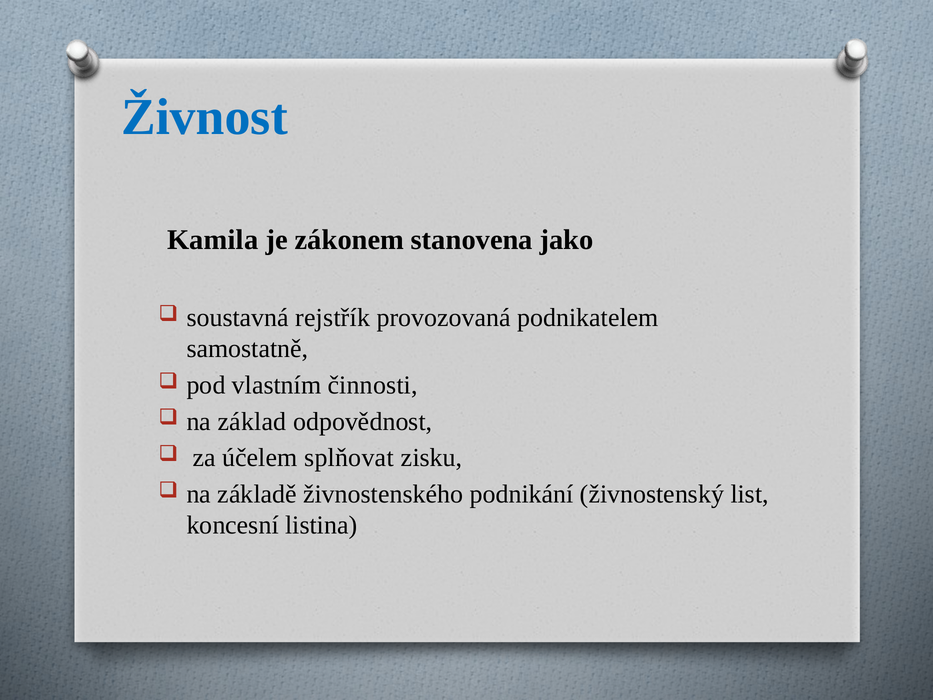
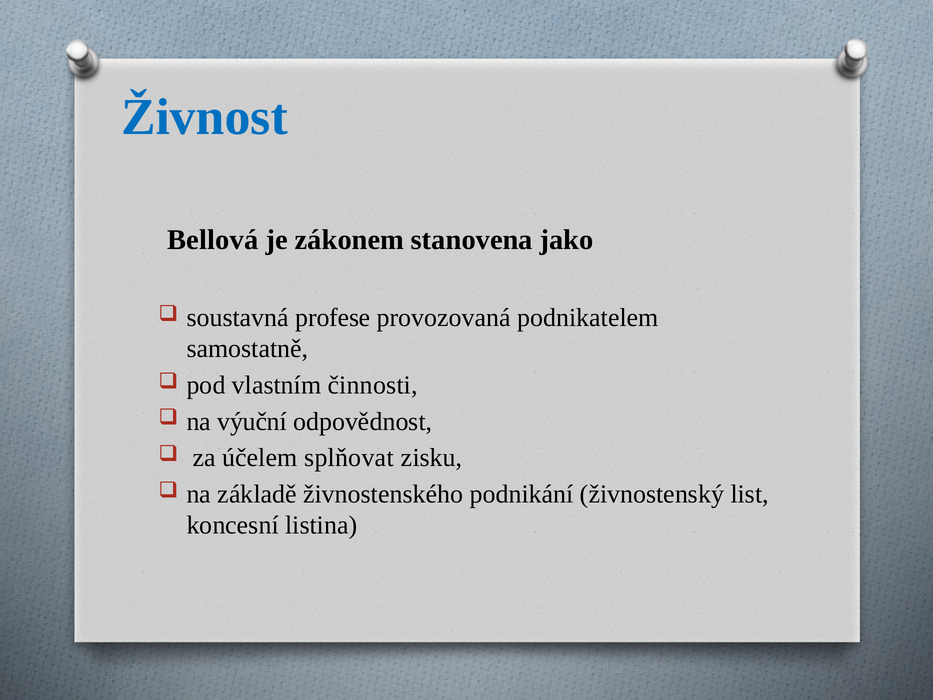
Kamila: Kamila -> Bellová
rejstřík: rejstřík -> profese
základ: základ -> výuční
